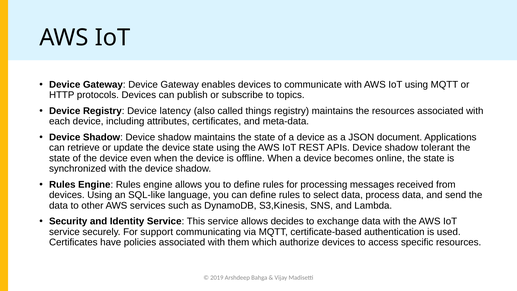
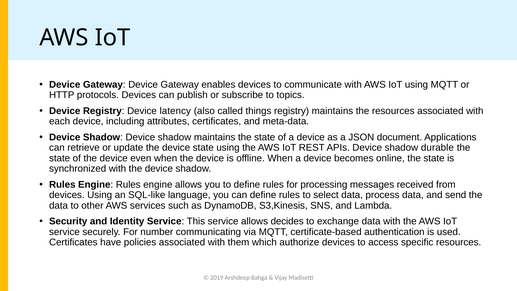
tolerant: tolerant -> durable
support: support -> number
